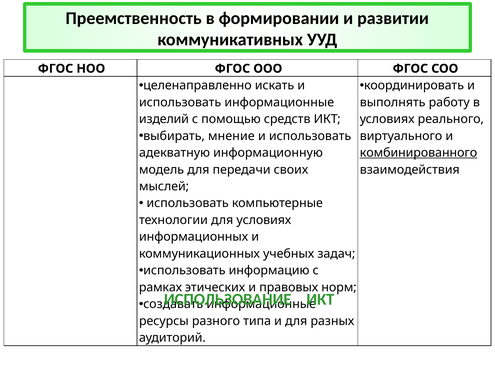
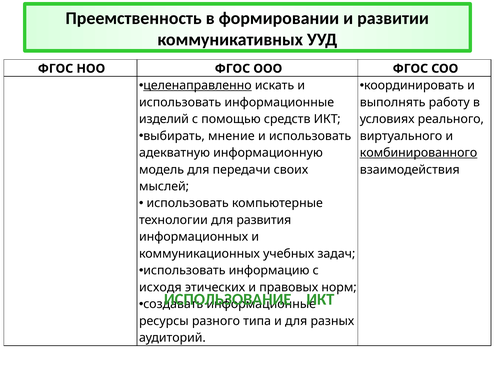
целенаправленно underline: none -> present
для условиях: условиях -> развития
рамках: рамках -> исходя
